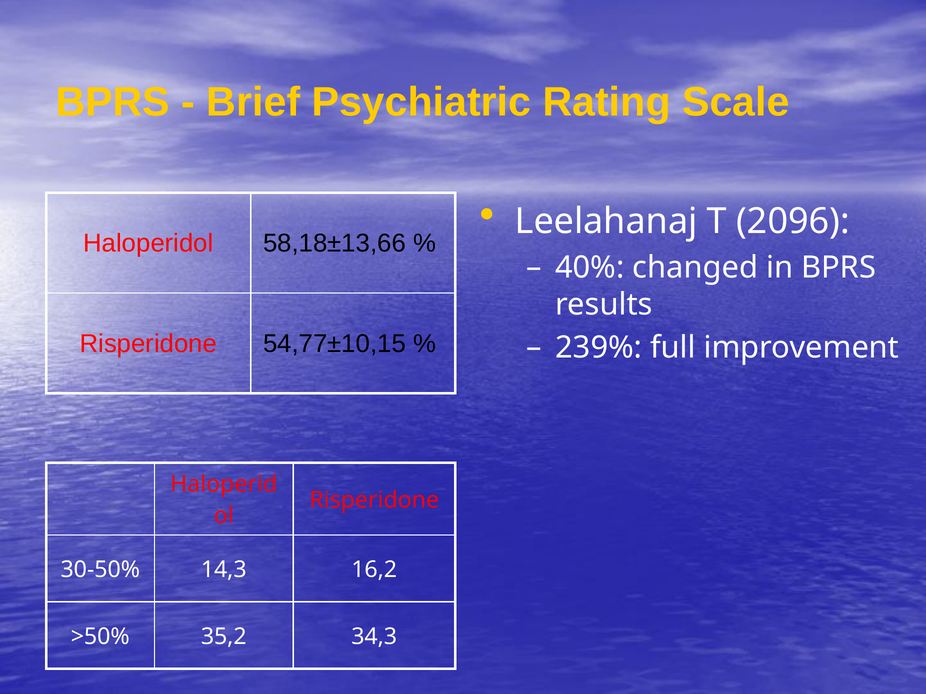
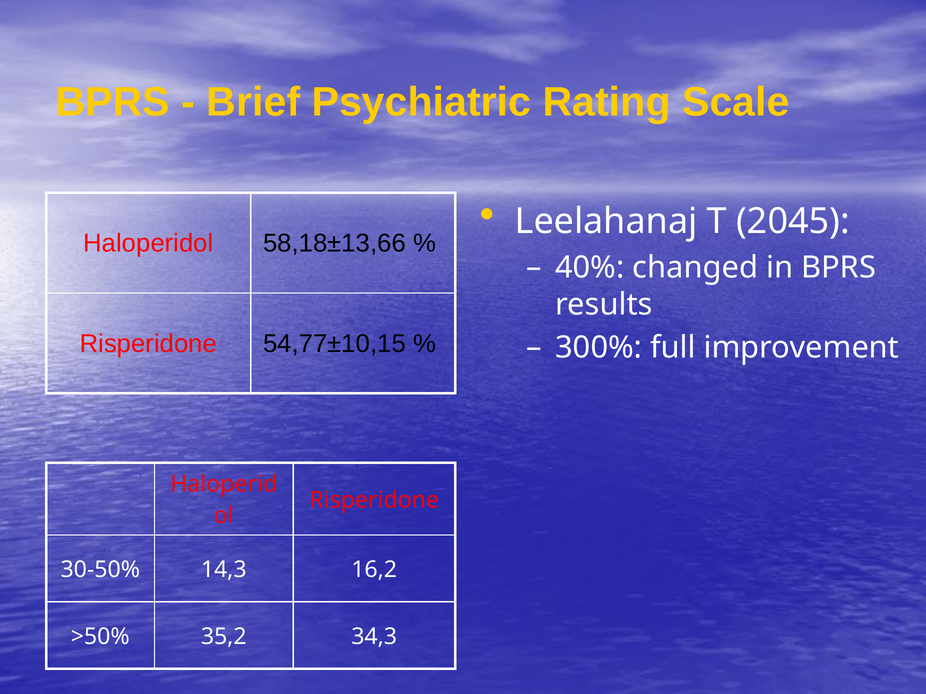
2096: 2096 -> 2045
239%: 239% -> 300%
